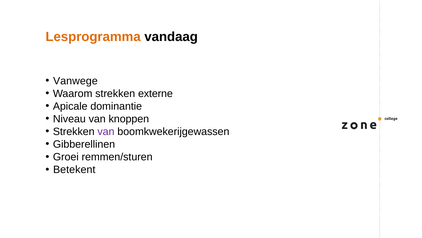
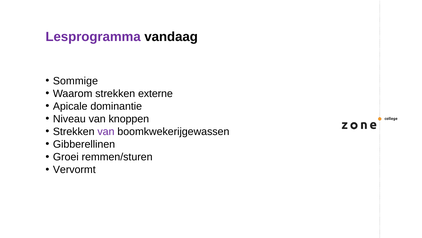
Lesprogramma colour: orange -> purple
Vanwege: Vanwege -> Sommige
Betekent: Betekent -> Vervormt
